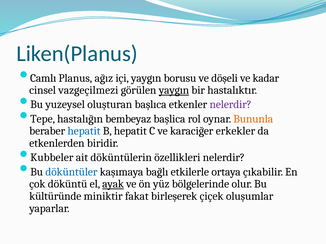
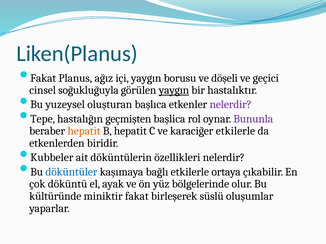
Camlı at (43, 78): Camlı -> Fakat
kadar: kadar -> geçici
vazgeçilmezi: vazgeçilmezi -> soğukluğuyla
bembeyaz: bembeyaz -> geçmişten
Bununla colour: orange -> purple
hepatit at (84, 131) colour: blue -> orange
karaciğer erkekler: erkekler -> etkilerle
ayak underline: present -> none
çiçek: çiçek -> süslü
